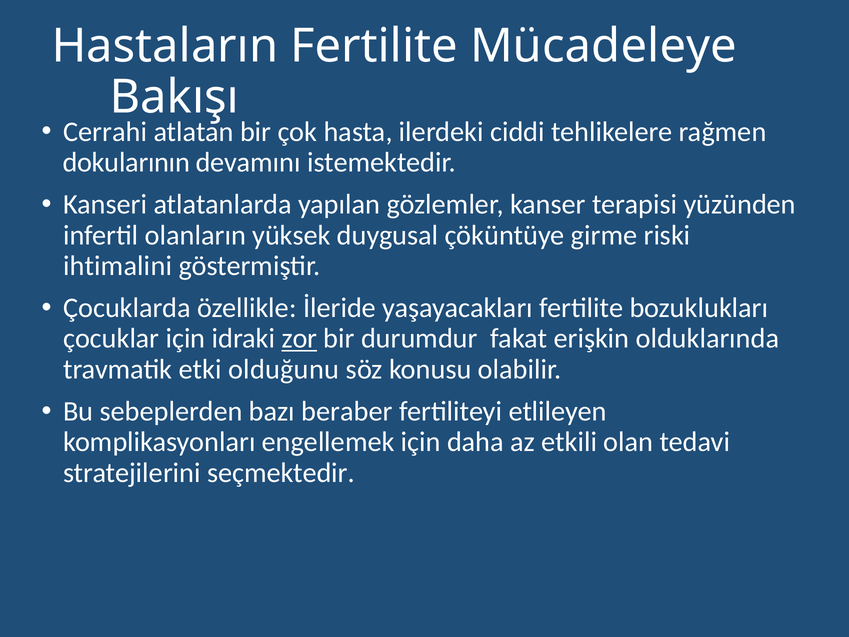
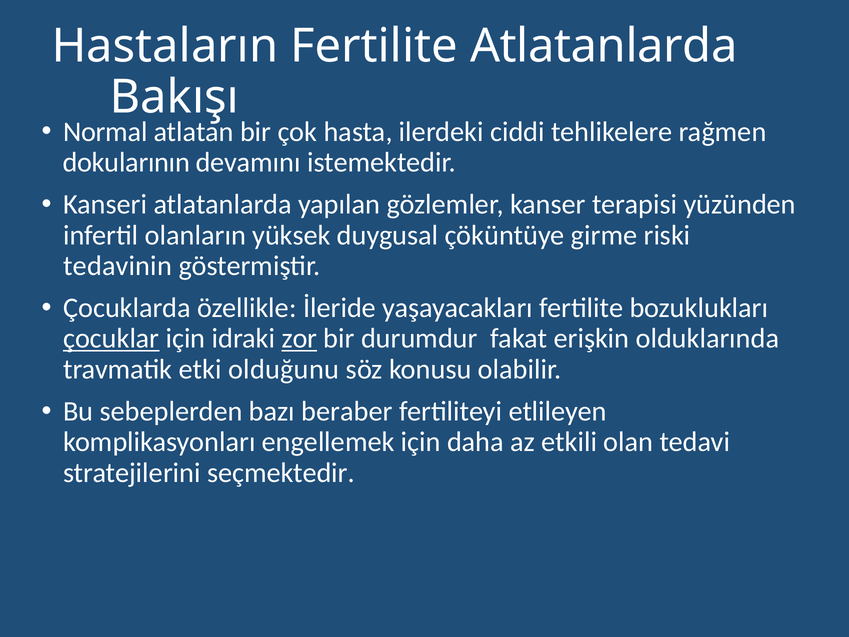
Fertilite Mücadeleye: Mücadeleye -> Atlatanlarda
Cerrahi: Cerrahi -> Normal
ihtimalini: ihtimalini -> tedavinin
çocuklar underline: none -> present
